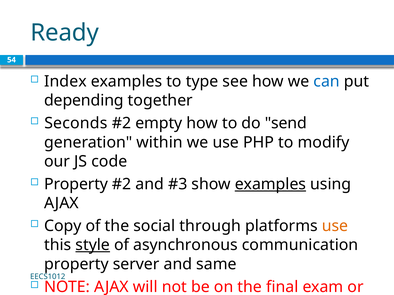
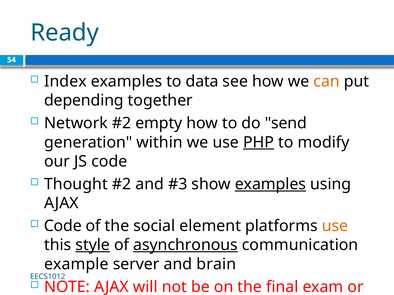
type: type -> data
can colour: blue -> orange
Seconds: Seconds -> Network
PHP underline: none -> present
Property at (76, 184): Property -> Thought
Copy at (63, 226): Copy -> Code
through: through -> element
asynchronous underline: none -> present
property at (76, 264): property -> example
same: same -> brain
